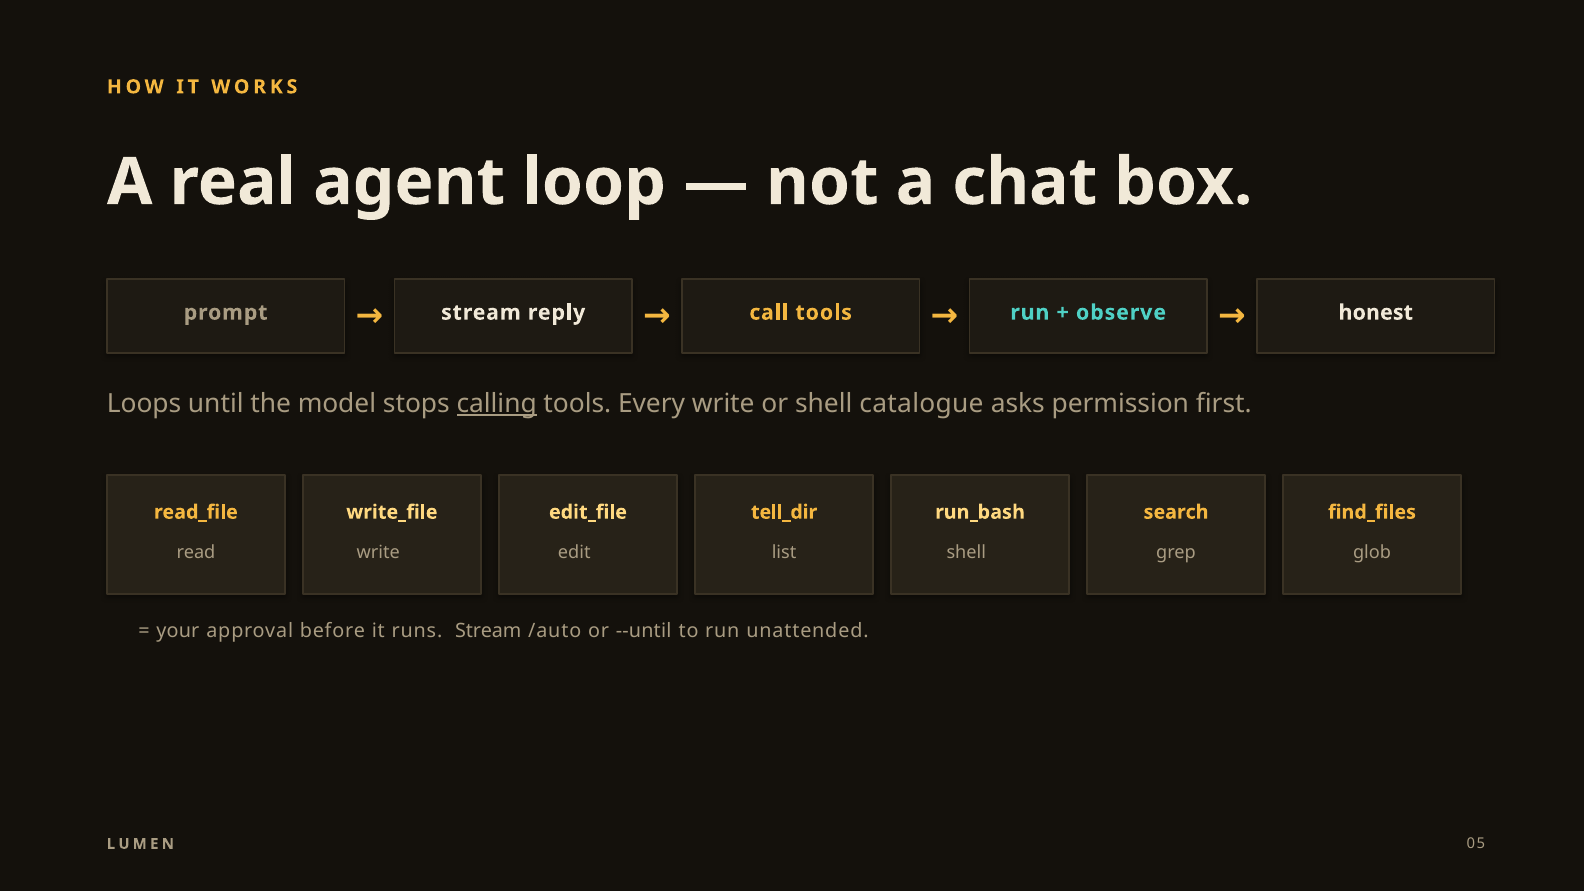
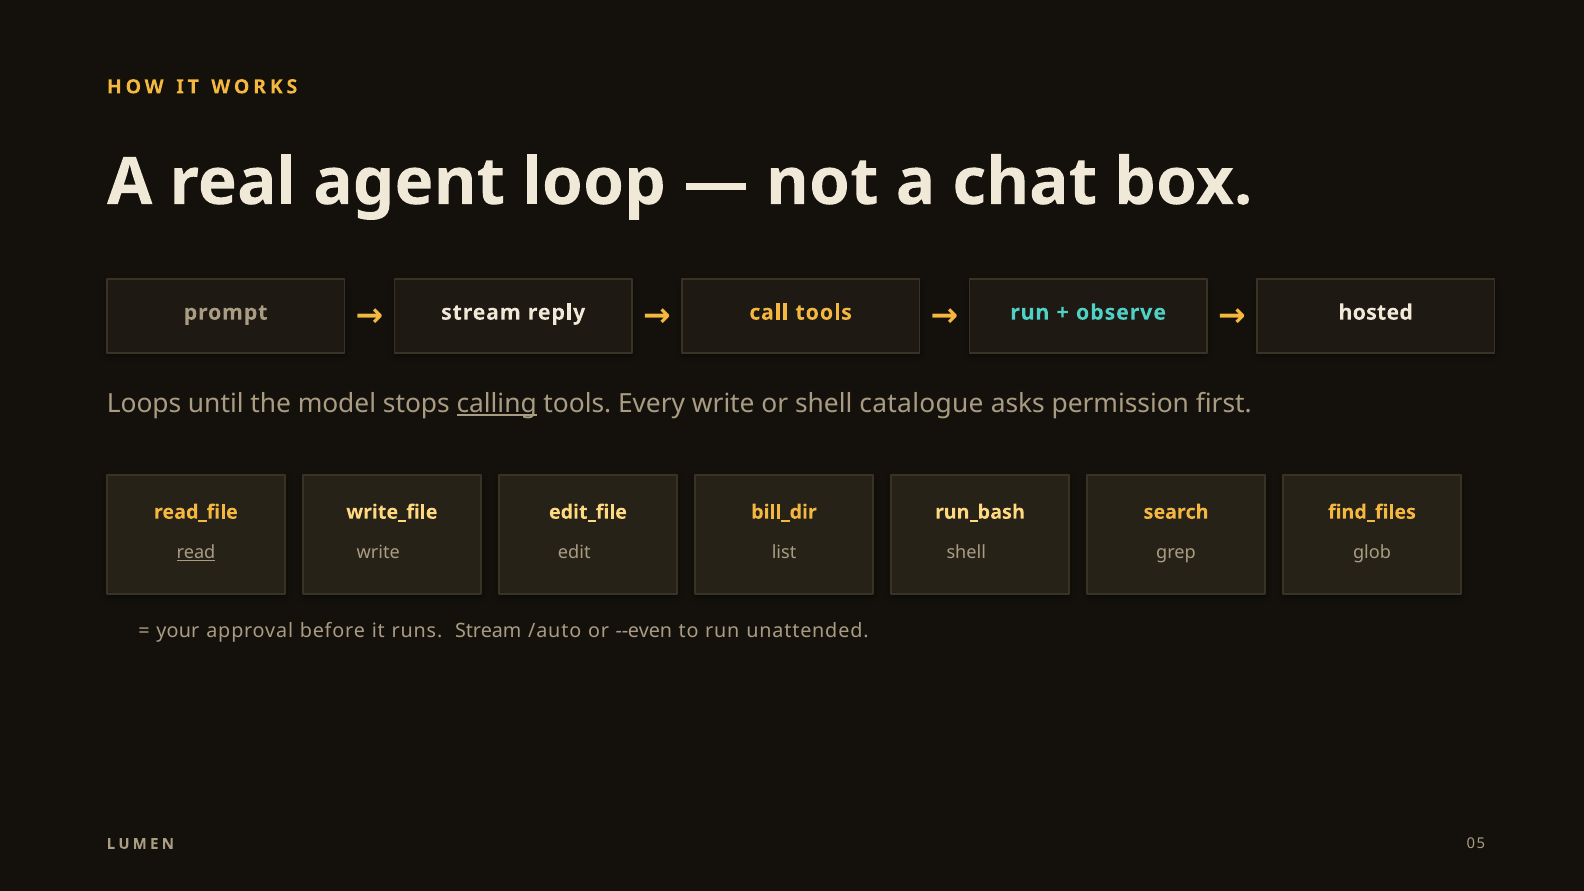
honest: honest -> hosted
tell_dir: tell_dir -> bill_dir
read underline: none -> present
--until: --until -> --even
